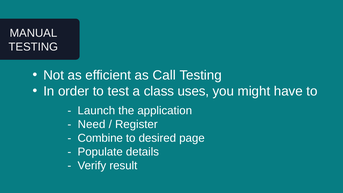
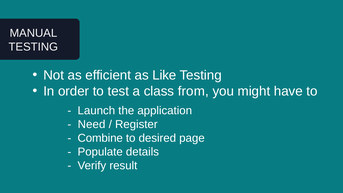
Call: Call -> Like
uses: uses -> from
